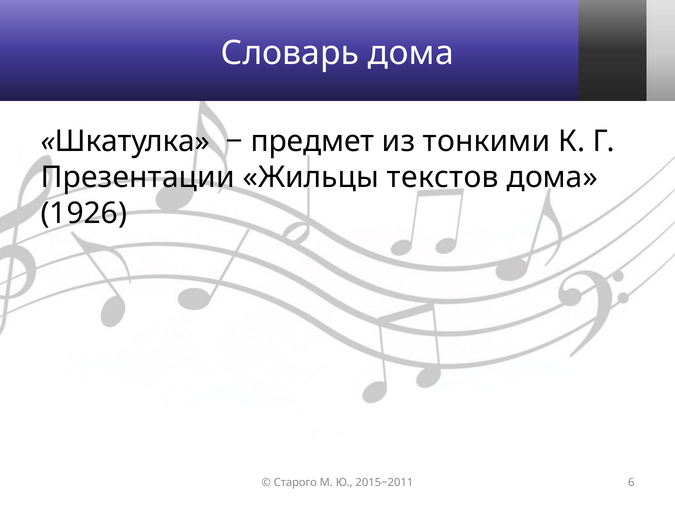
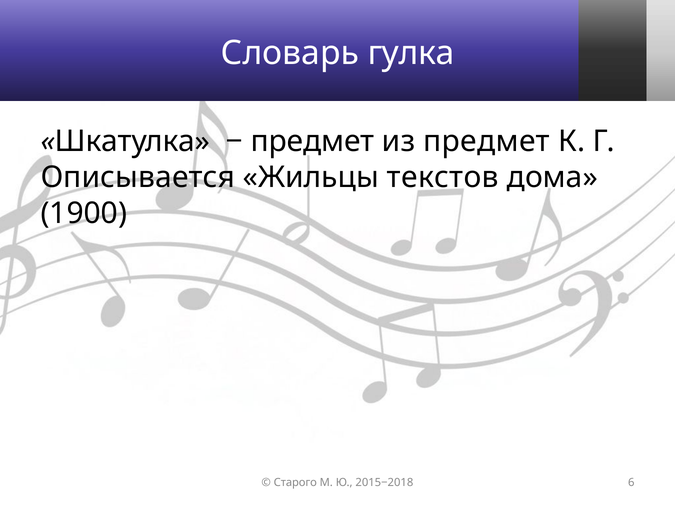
Словарь дома: дома -> гулка
из тонкими: тонкими -> предмет
Презентации: Презентации -> Описывается
1926: 1926 -> 1900
2015−2011: 2015−2011 -> 2015−2018
